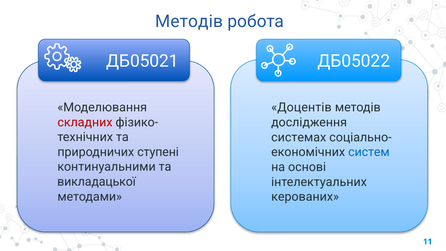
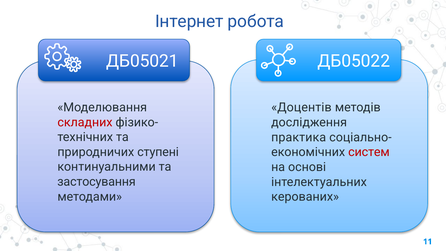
Методів at (189, 22): Методів -> Інтернет
системах: системах -> практика
систем colour: blue -> red
викладацької: викладацької -> застосування
